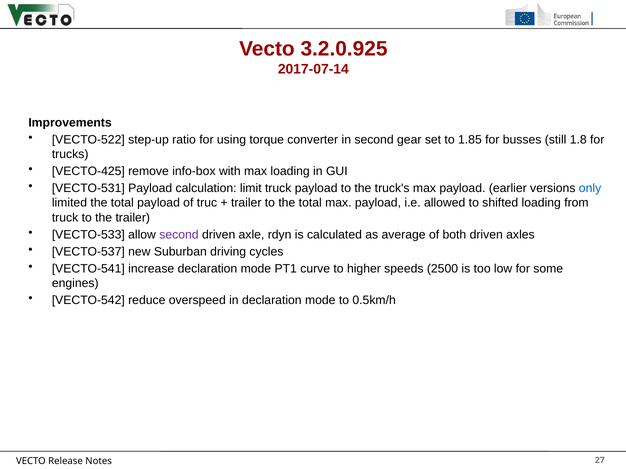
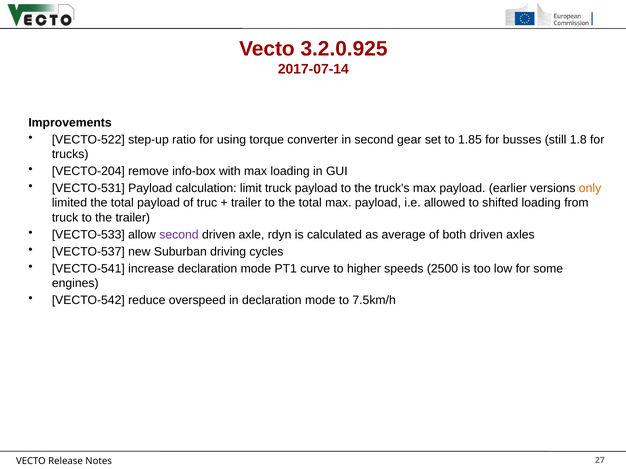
VECTO-425: VECTO-425 -> VECTO-204
only colour: blue -> orange
0.5km/h: 0.5km/h -> 7.5km/h
